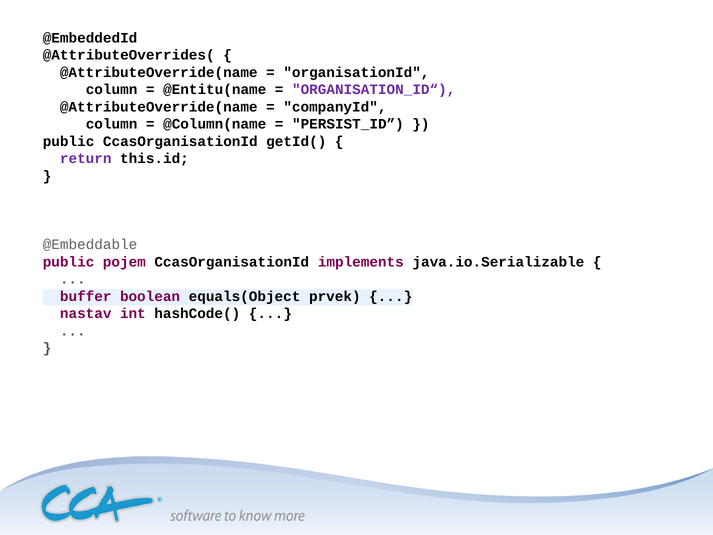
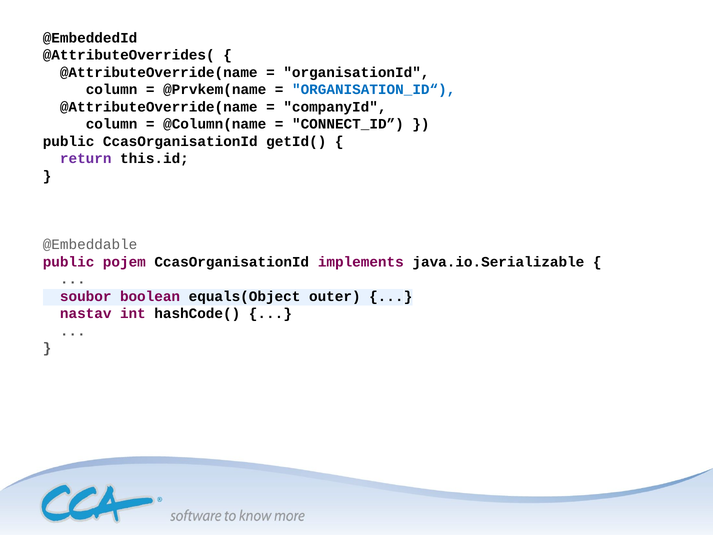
@Entitu(name: @Entitu(name -> @Prvkem(name
ORGANISATION_ID“ colour: purple -> blue
PERSIST_ID: PERSIST_ID -> CONNECT_ID
buffer: buffer -> soubor
prvek: prvek -> outer
